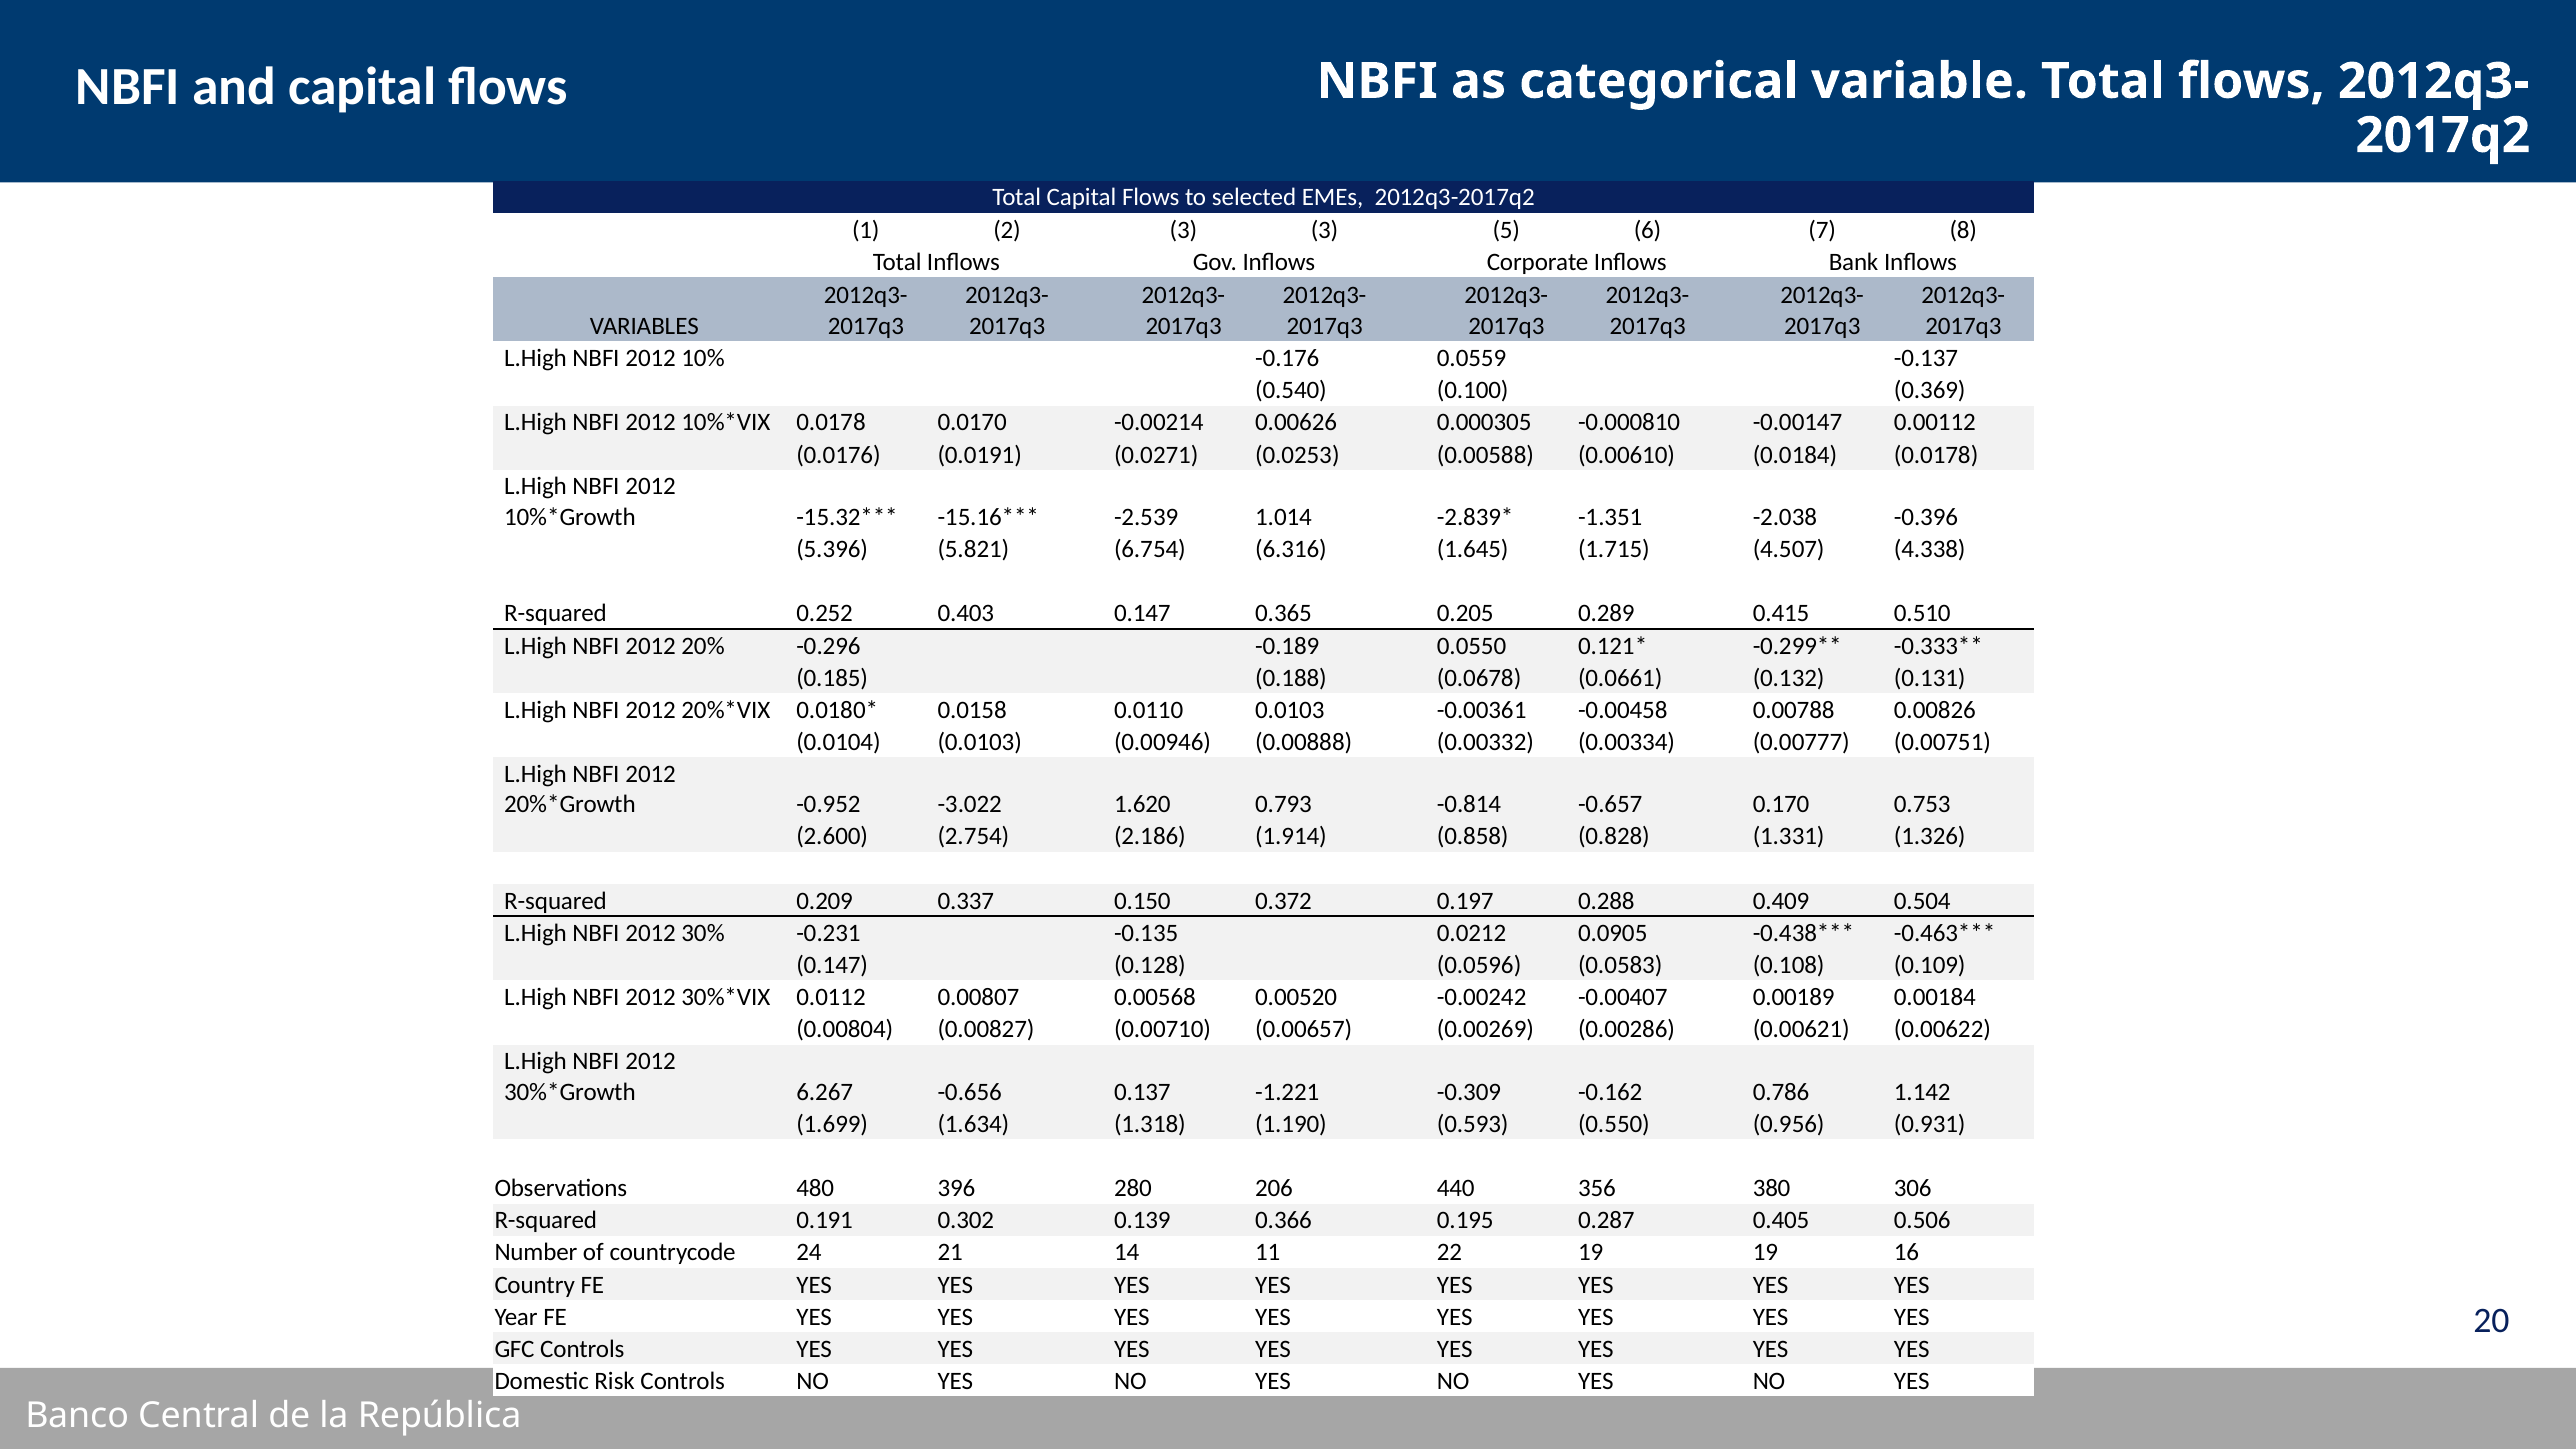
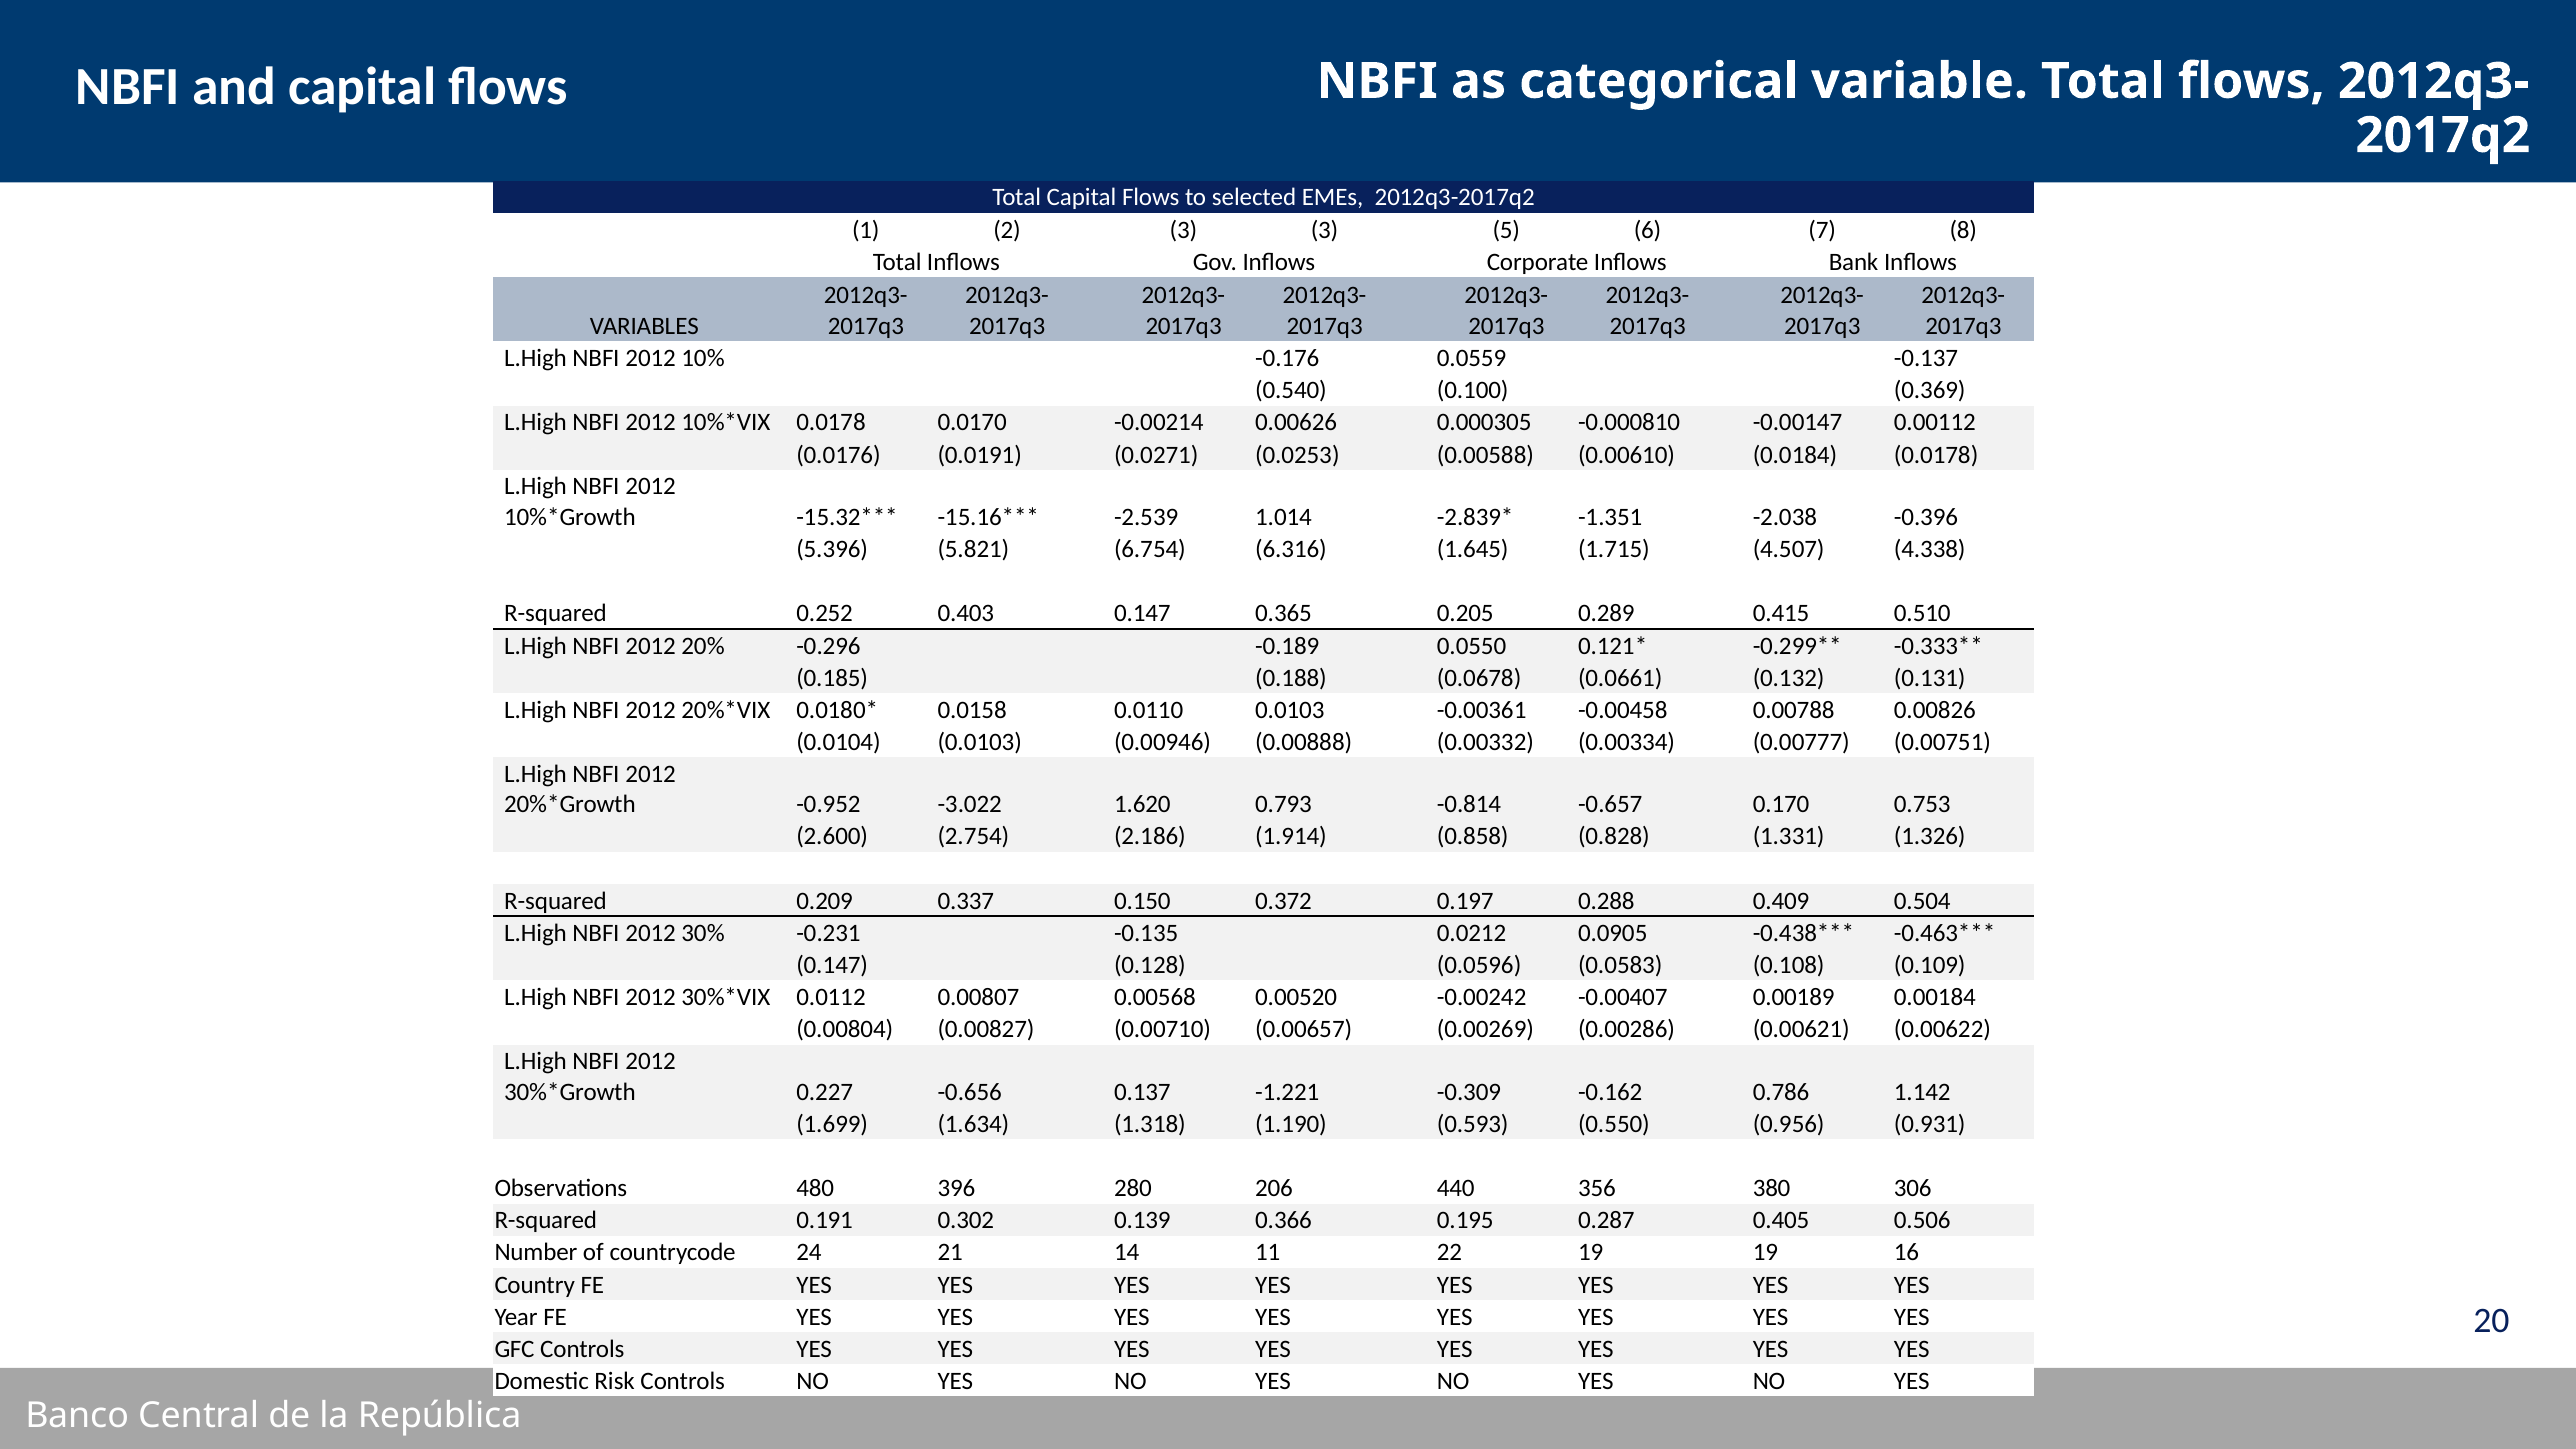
6.267: 6.267 -> 0.227
